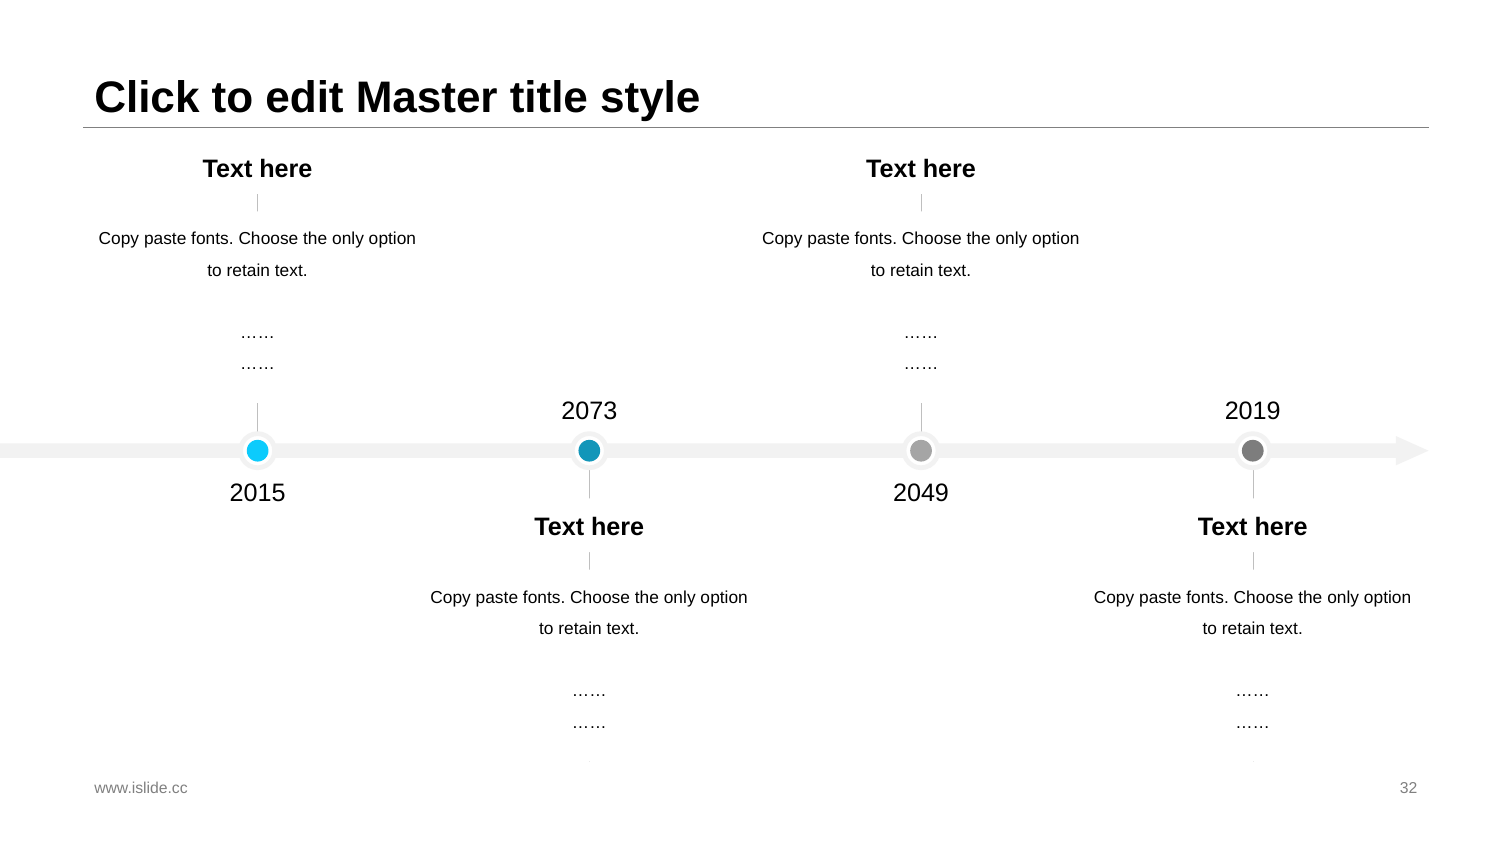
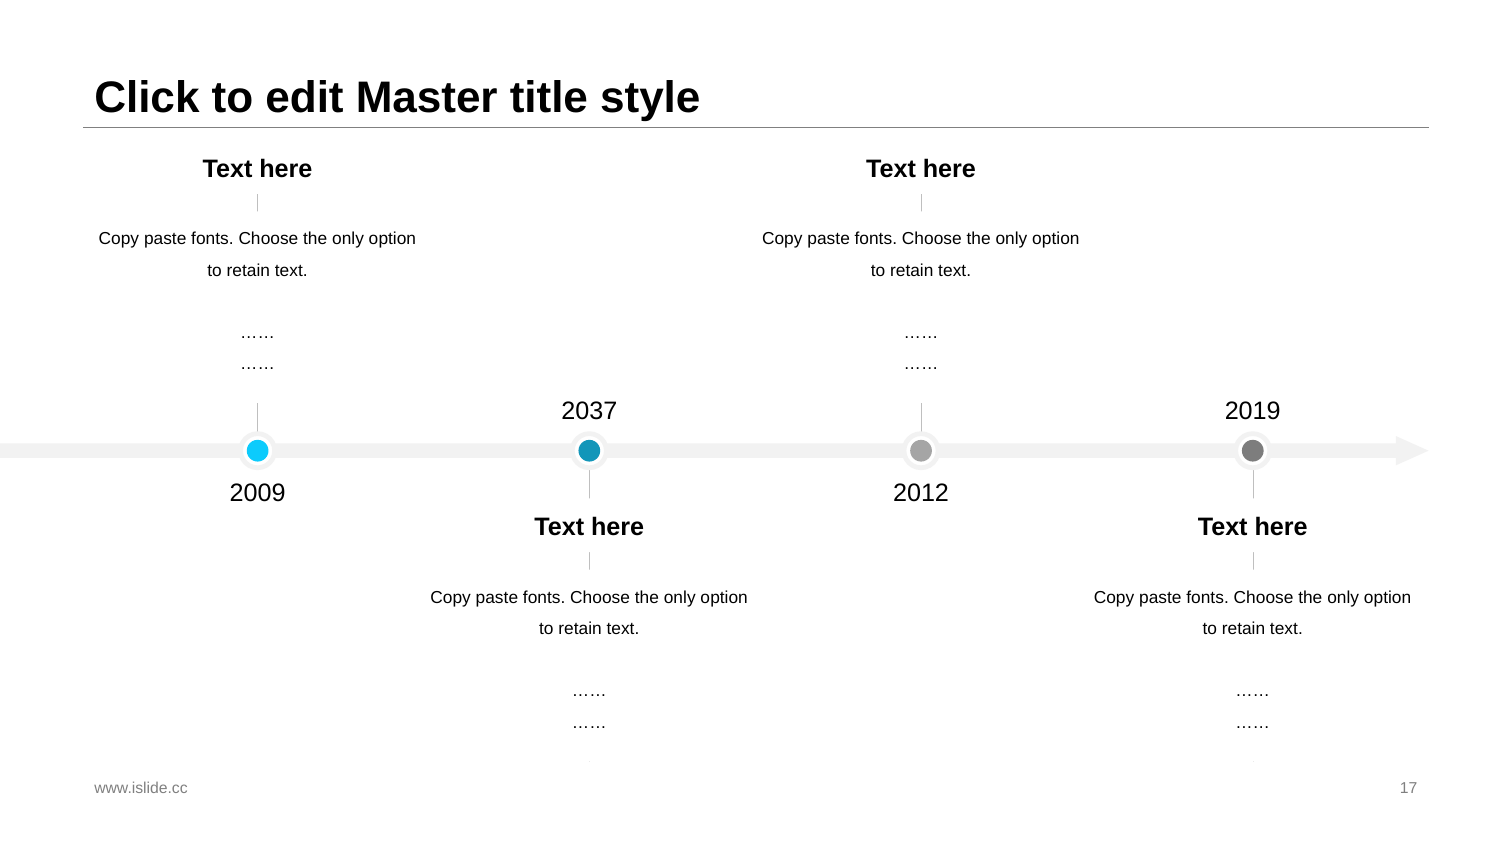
2073: 2073 -> 2037
2015: 2015 -> 2009
2049: 2049 -> 2012
32: 32 -> 17
